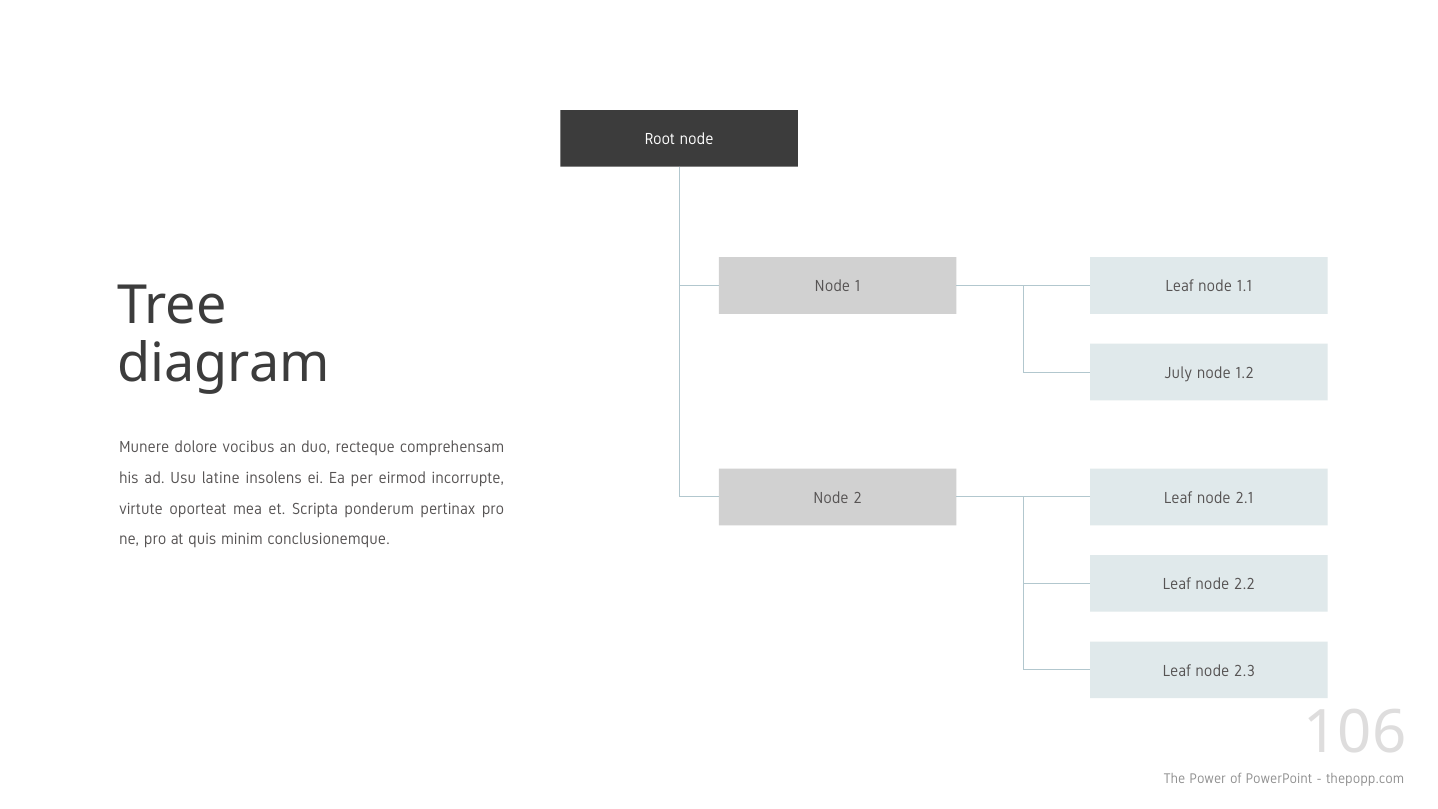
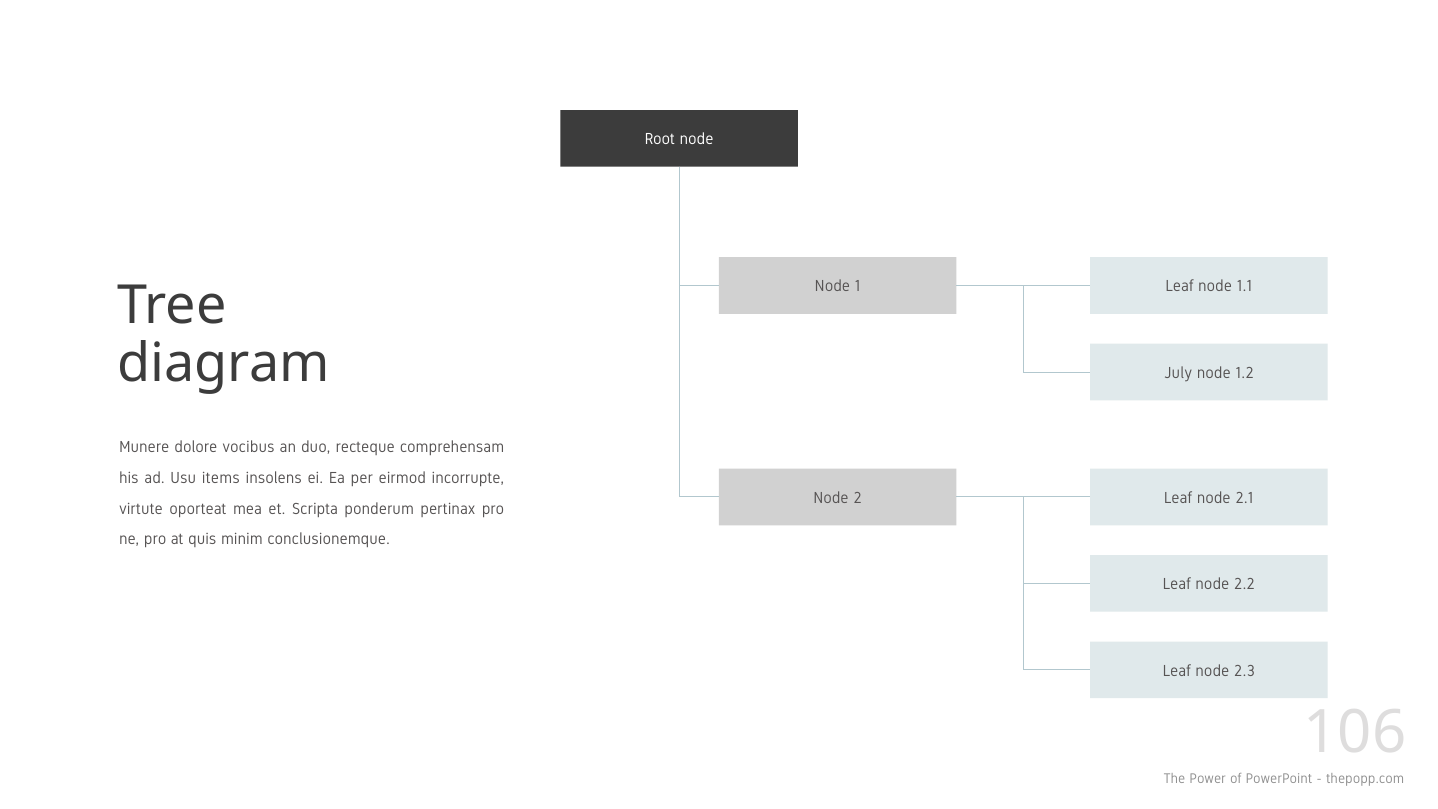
latine: latine -> items
